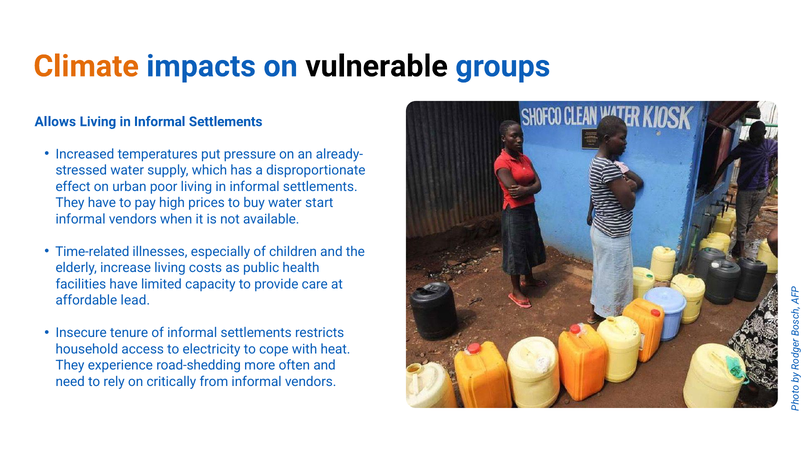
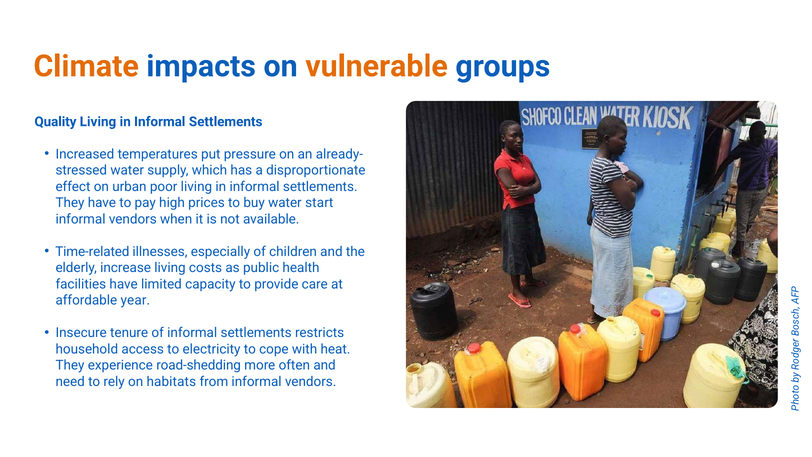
vulnerable colour: black -> orange
Allows: Allows -> Quality
lead: lead -> year
critically: critically -> habitats
